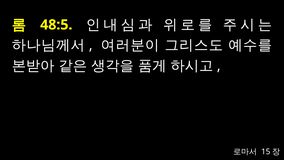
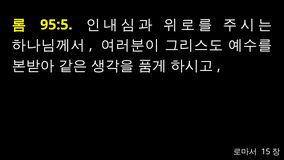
48:5: 48:5 -> 95:5
